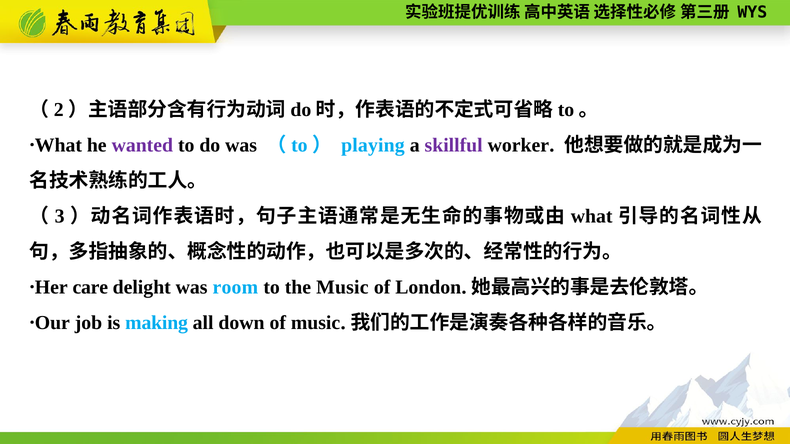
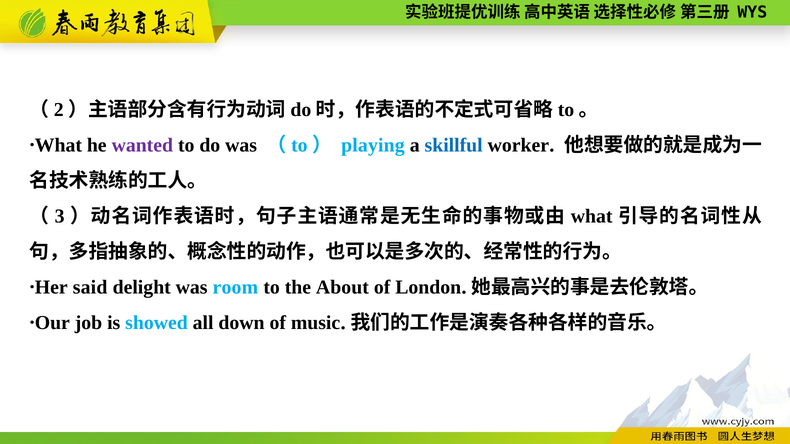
skillful colour: purple -> blue
care: care -> said
the Music: Music -> About
making: making -> showed
